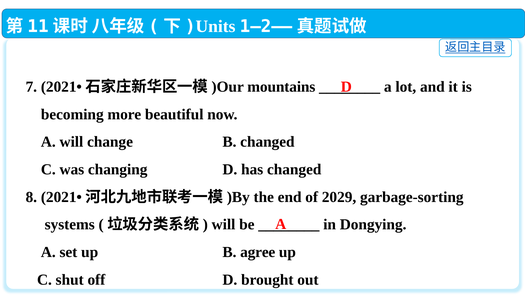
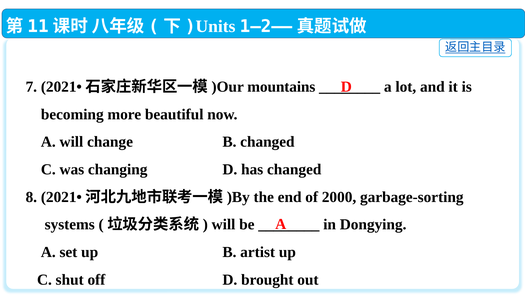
2029: 2029 -> 2000
agree: agree -> artist
